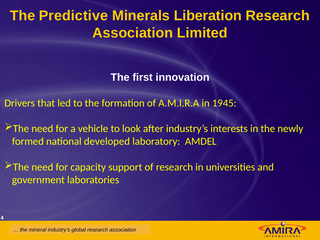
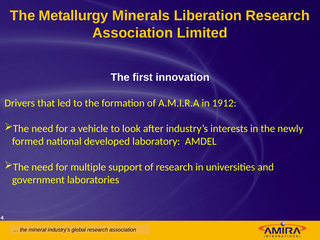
Predictive: Predictive -> Metallurgy
1945: 1945 -> 1912
capacity: capacity -> multiple
